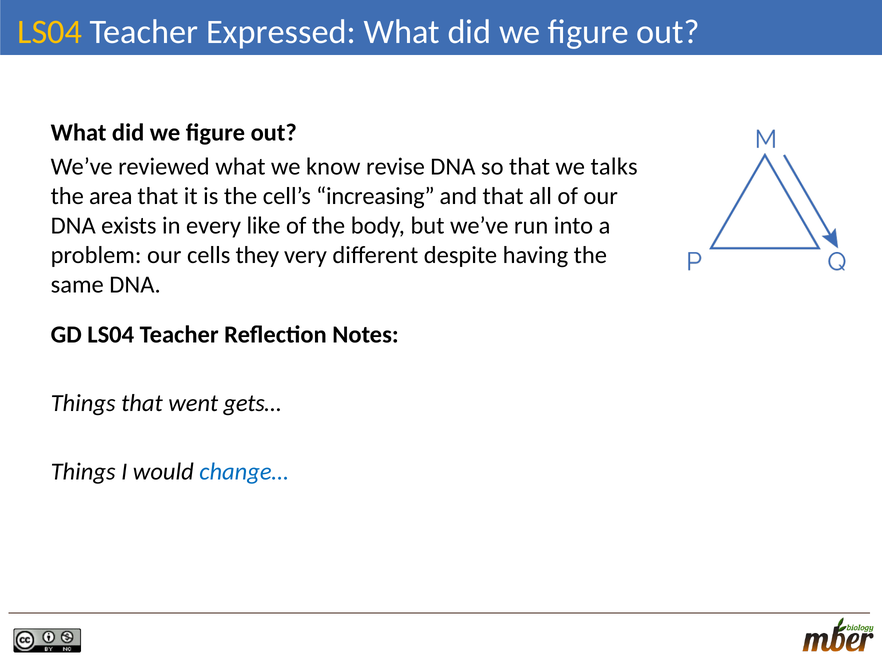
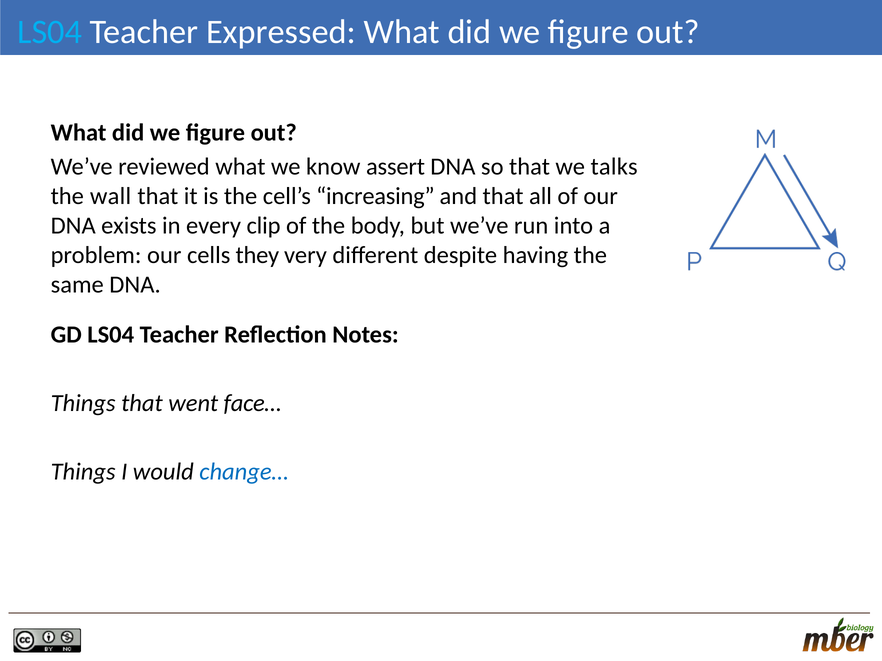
LS04 at (50, 32) colour: yellow -> light blue
revise: revise -> assert
area: area -> wall
like: like -> clip
gets…: gets… -> face…
